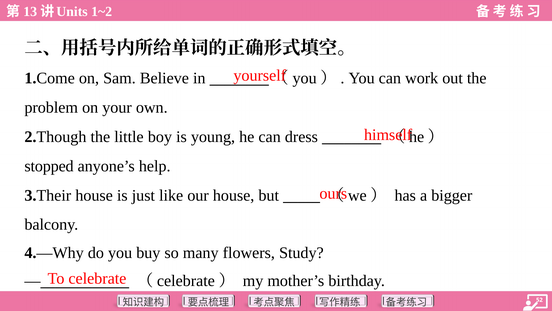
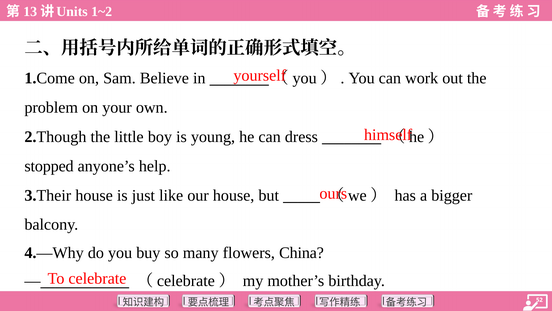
Study: Study -> China
